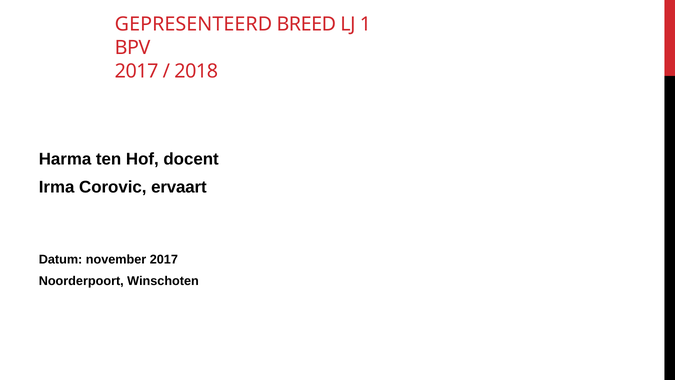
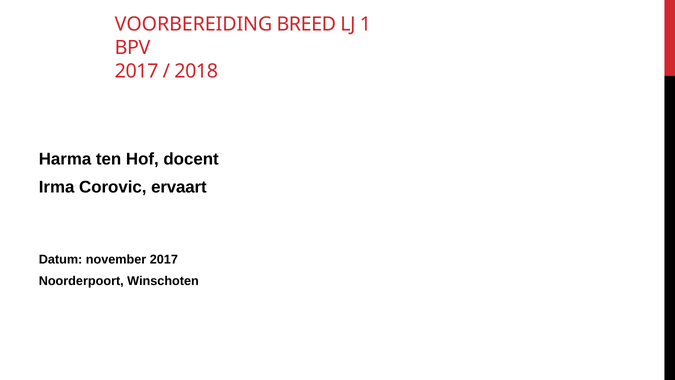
GEPRESENTEERD: GEPRESENTEERD -> VOORBEREIDING
